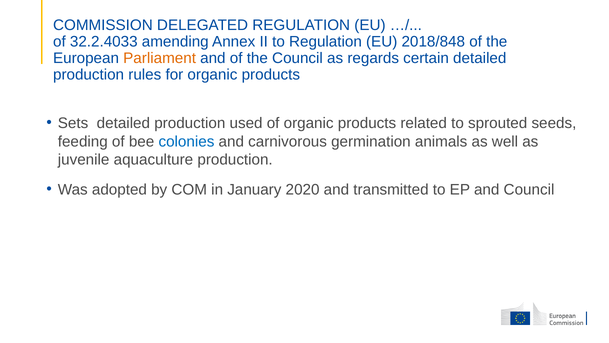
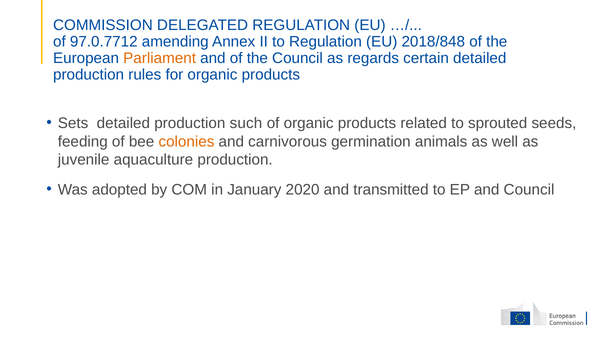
32.2.4033: 32.2.4033 -> 97.0.7712
used: used -> such
colonies colour: blue -> orange
